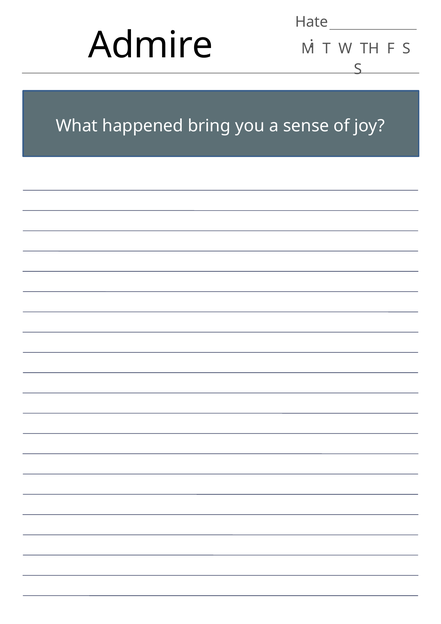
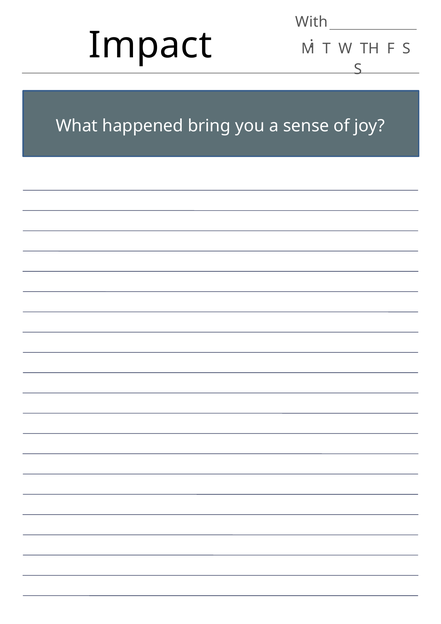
Hate: Hate -> With
Admire: Admire -> Impact
